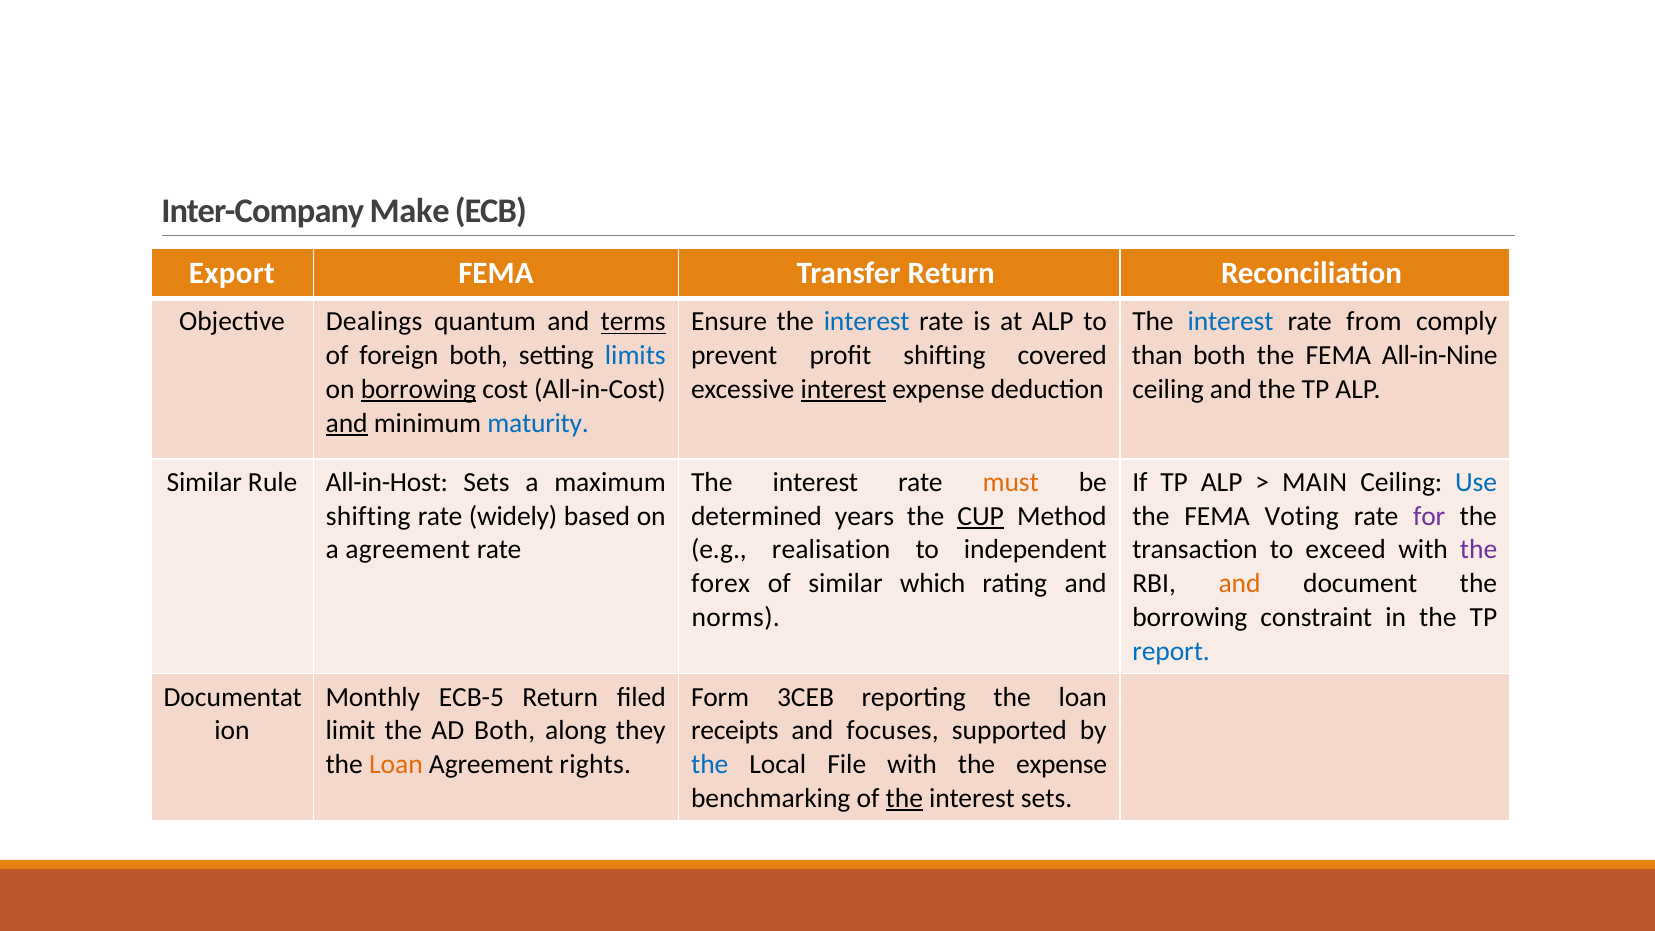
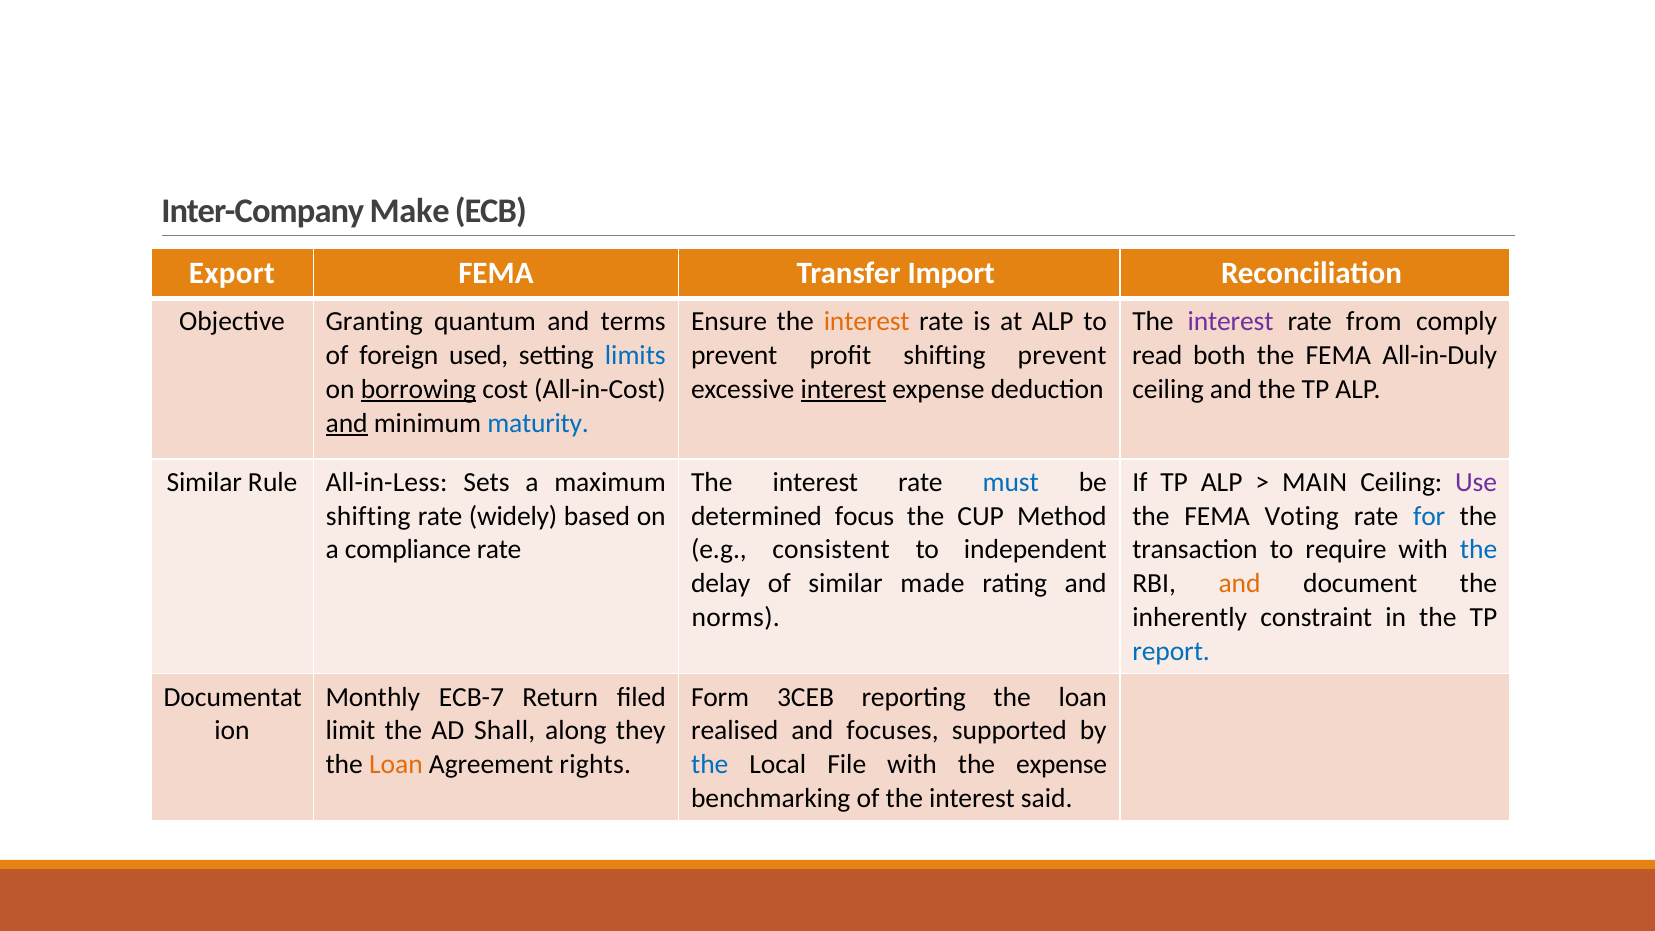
Transfer Return: Return -> Import
Dealings: Dealings -> Granting
terms underline: present -> none
interest at (867, 322) colour: blue -> orange
interest at (1231, 322) colour: blue -> purple
foreign both: both -> used
shifting covered: covered -> prevent
than: than -> read
All-in-Nine: All-in-Nine -> All-in-Duly
All-in-Host: All-in-Host -> All-in-Less
must colour: orange -> blue
Use colour: blue -> purple
years: years -> focus
CUP underline: present -> none
for colour: purple -> blue
a agreement: agreement -> compliance
realisation: realisation -> consistent
exceed: exceed -> require
the at (1479, 550) colour: purple -> blue
forex: forex -> delay
which: which -> made
borrowing at (1190, 617): borrowing -> inherently
ECB-5: ECB-5 -> ECB-7
AD Both: Both -> Shall
receipts: receipts -> realised
the at (904, 798) underline: present -> none
interest sets: sets -> said
